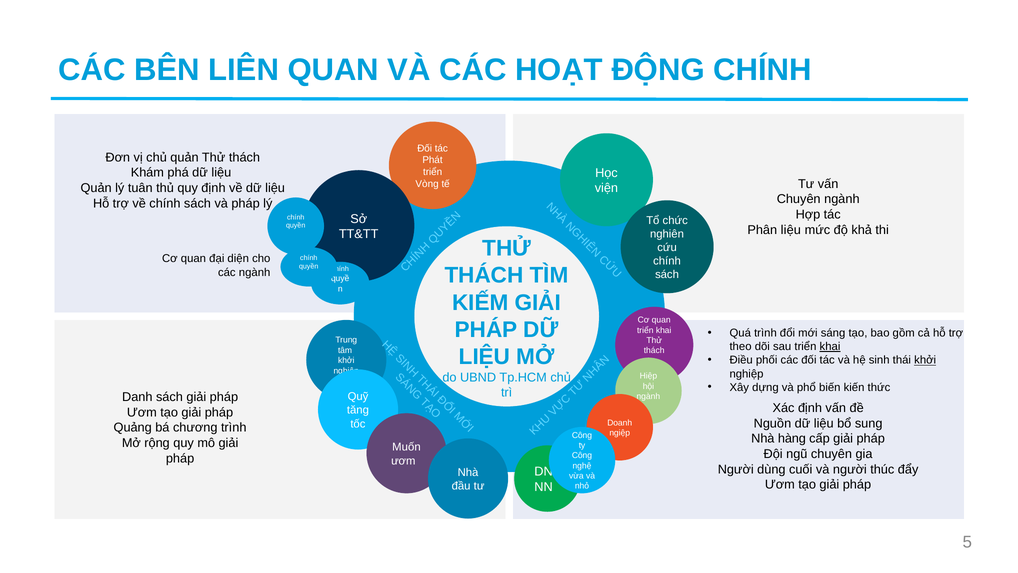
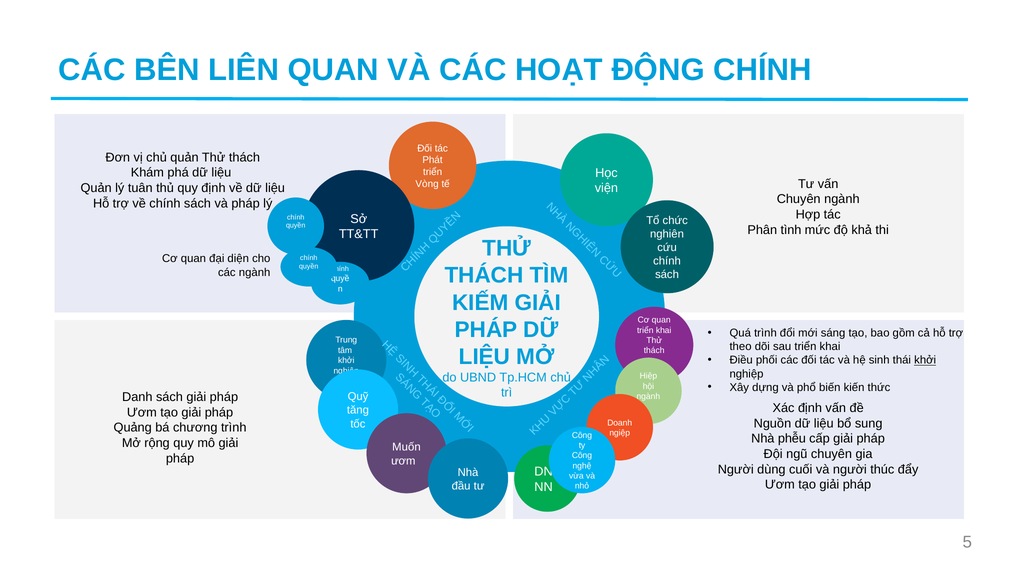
Phân liệu: liệu -> tình
khai at (830, 346) underline: present -> none
hàng: hàng -> phễu
